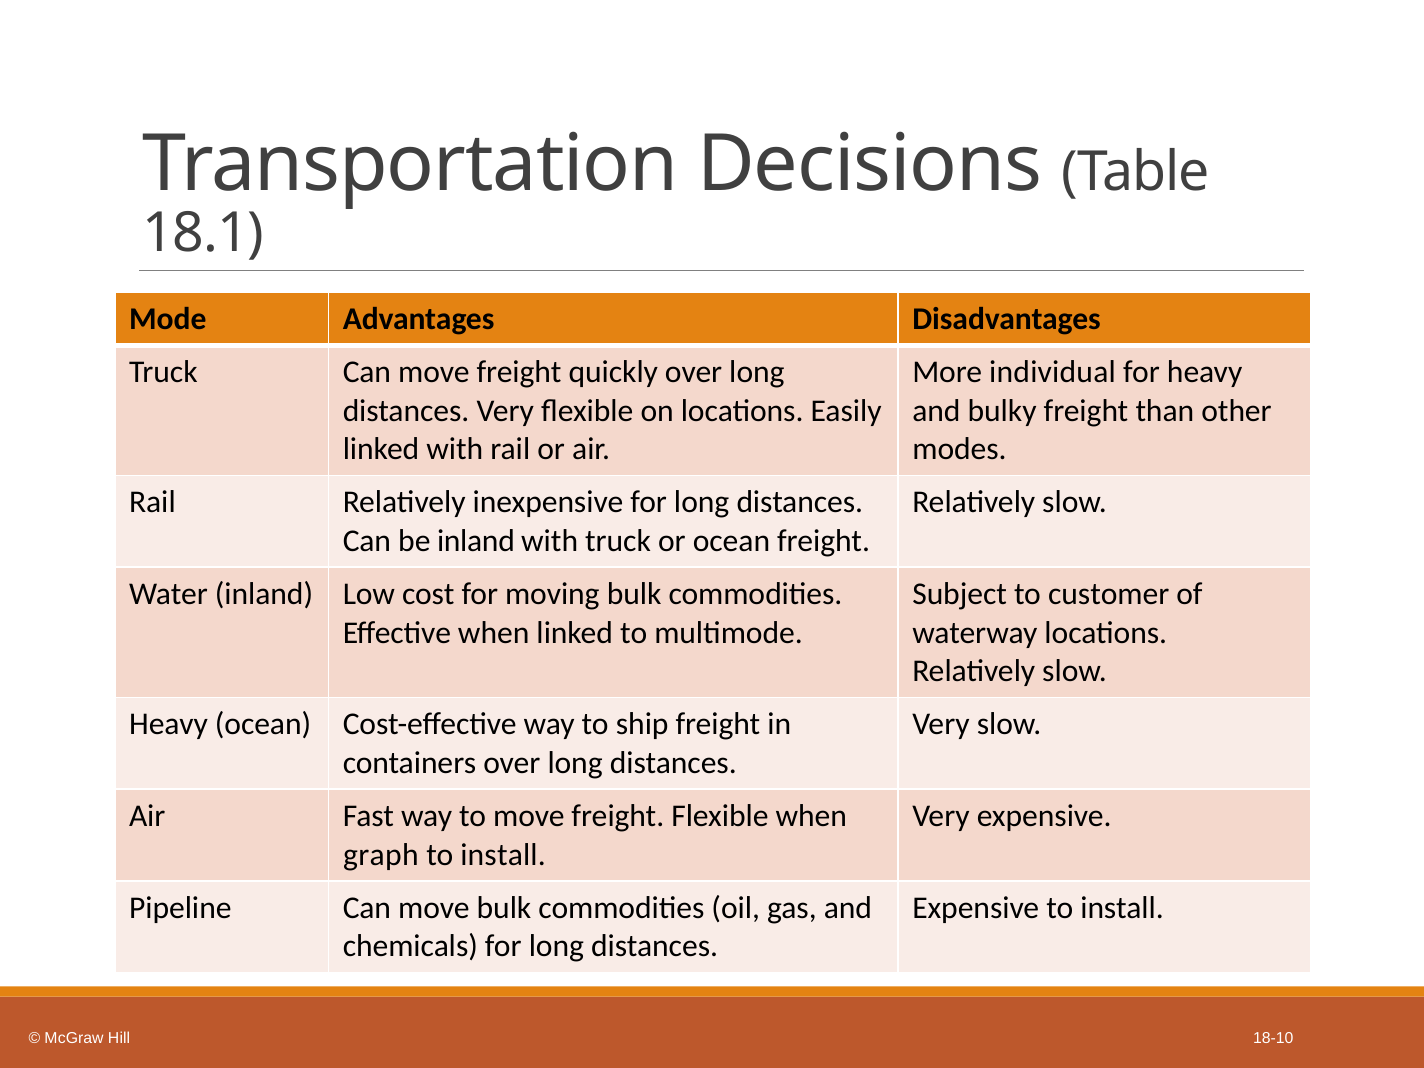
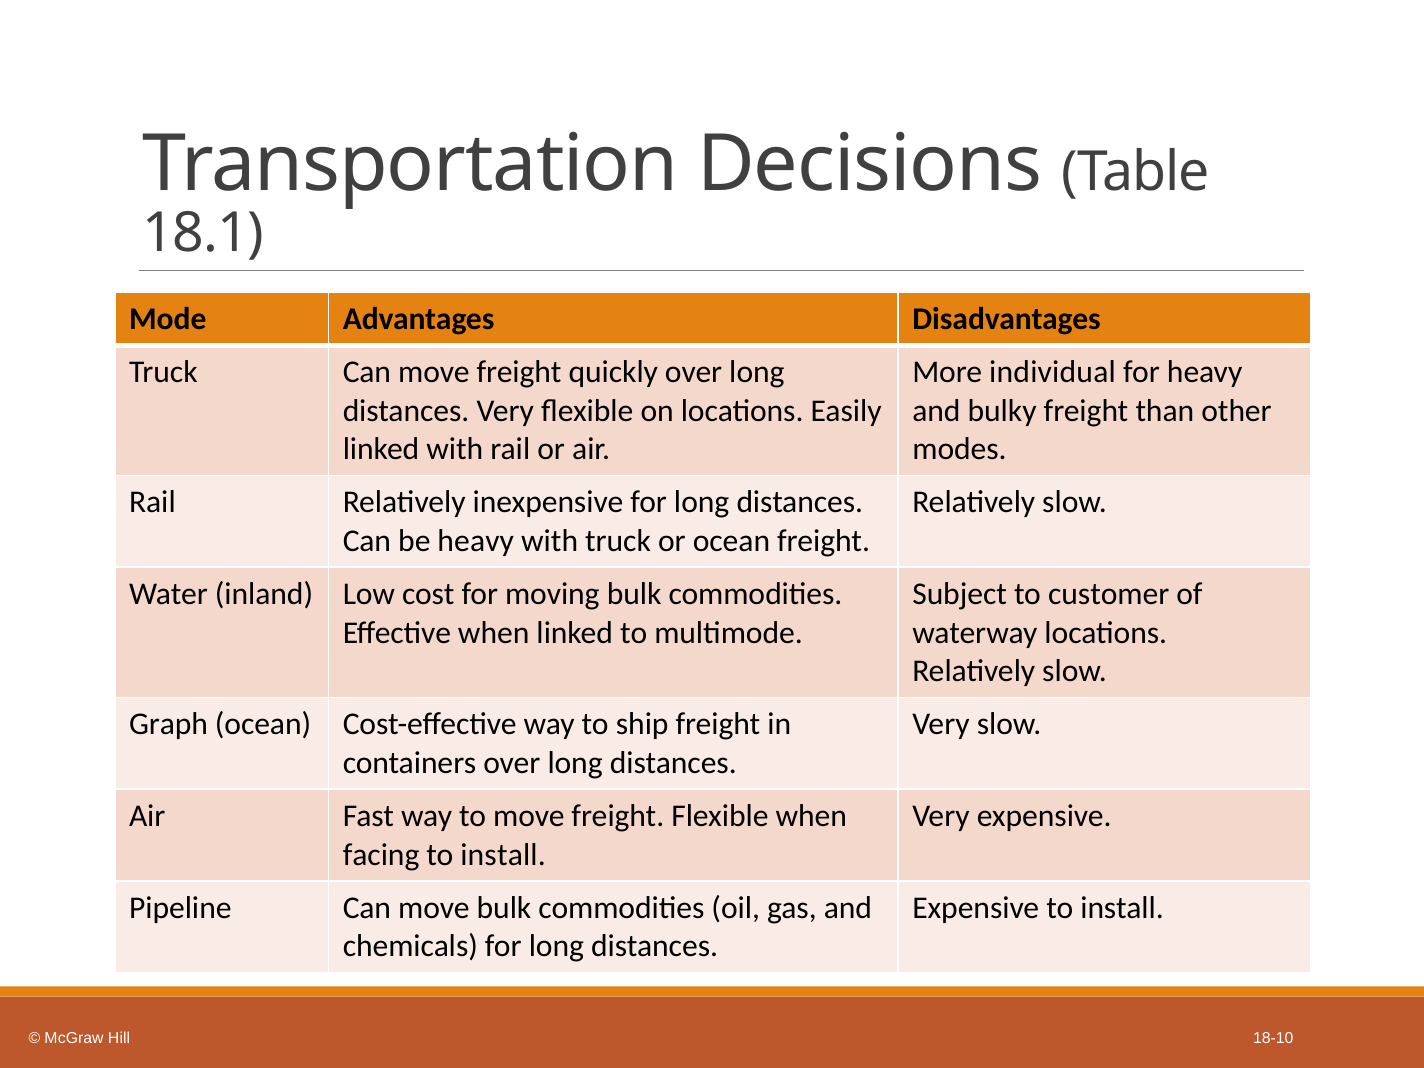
be inland: inland -> heavy
Heavy at (169, 724): Heavy -> Graph
graph: graph -> facing
